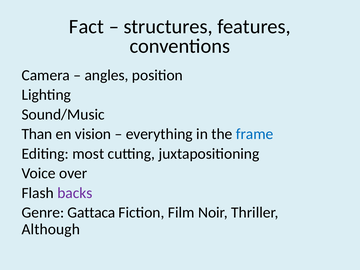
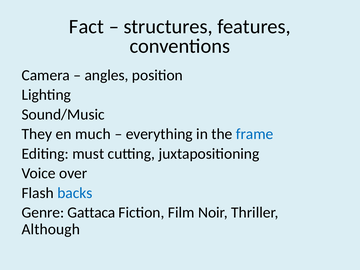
Than: Than -> They
vision: vision -> much
most: most -> must
backs colour: purple -> blue
